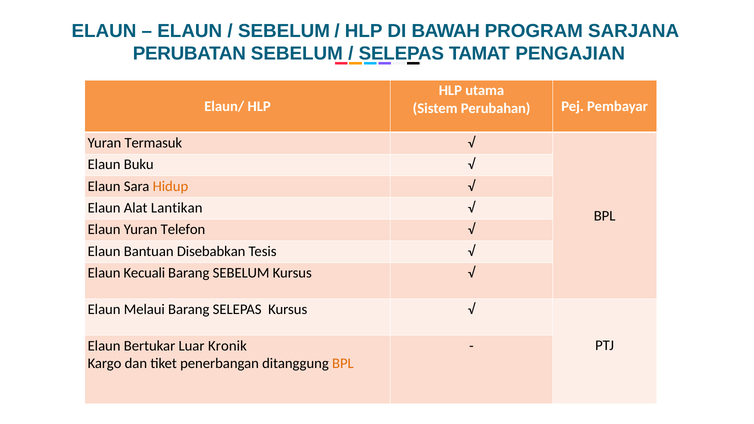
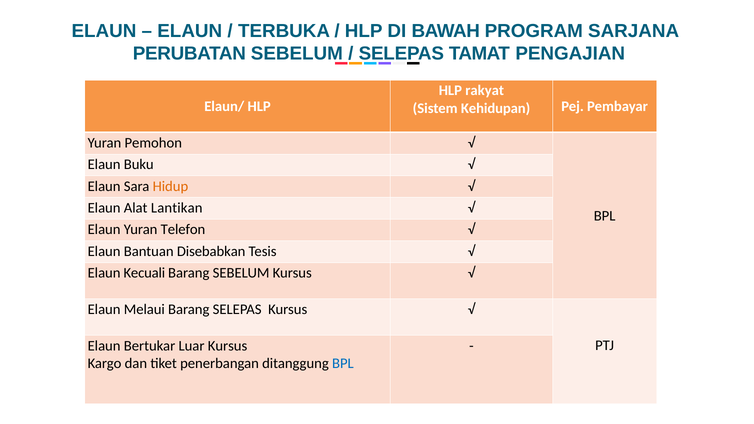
SEBELUM at (284, 31): SEBELUM -> TERBUKA
utama: utama -> rakyat
Perubahan: Perubahan -> Kehidupan
Termasuk: Termasuk -> Pemohon
Luar Kronik: Kronik -> Kursus
BPL at (343, 364) colour: orange -> blue
